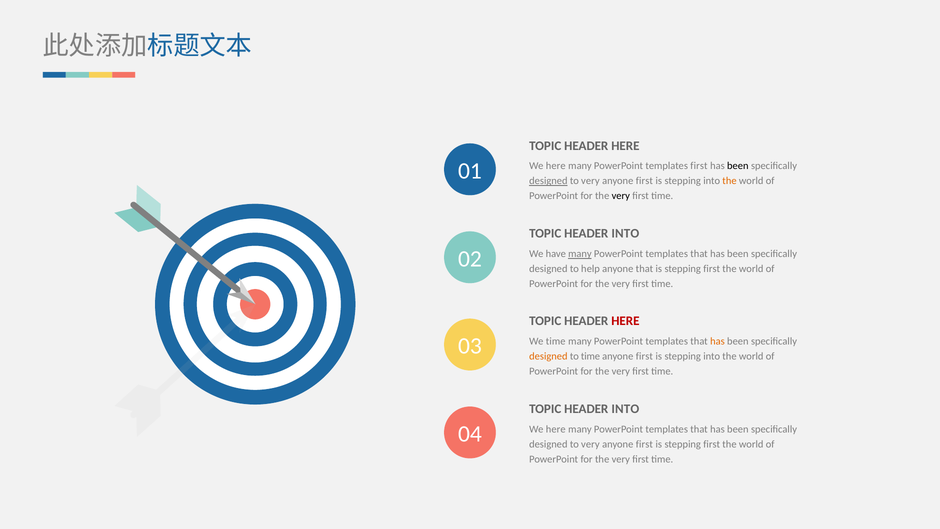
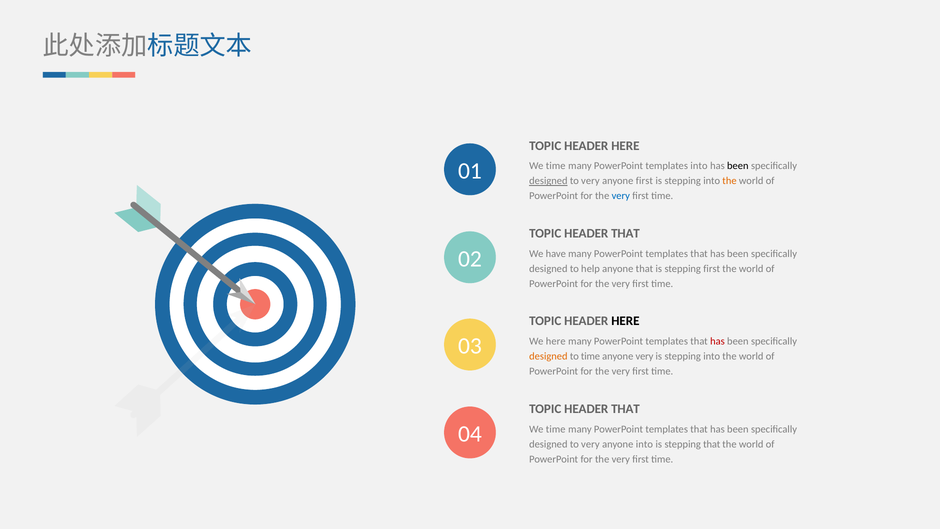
here at (556, 166): here -> time
templates first: first -> into
very at (621, 196) colour: black -> blue
INTO at (625, 234): INTO -> THAT
many at (580, 254) underline: present -> none
HERE at (625, 321) colour: red -> black
We time: time -> here
has at (717, 341) colour: orange -> red
first at (644, 356): first -> very
INTO at (625, 409): INTO -> THAT
here at (556, 429): here -> time
first at (644, 444): first -> into
first at (712, 444): first -> that
